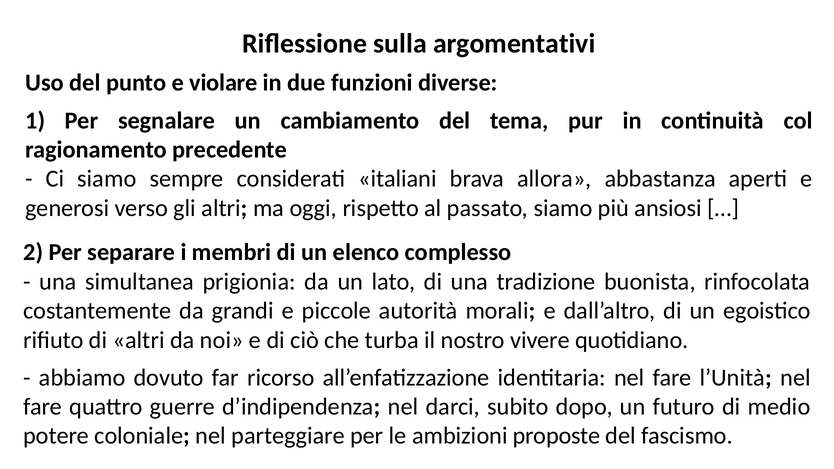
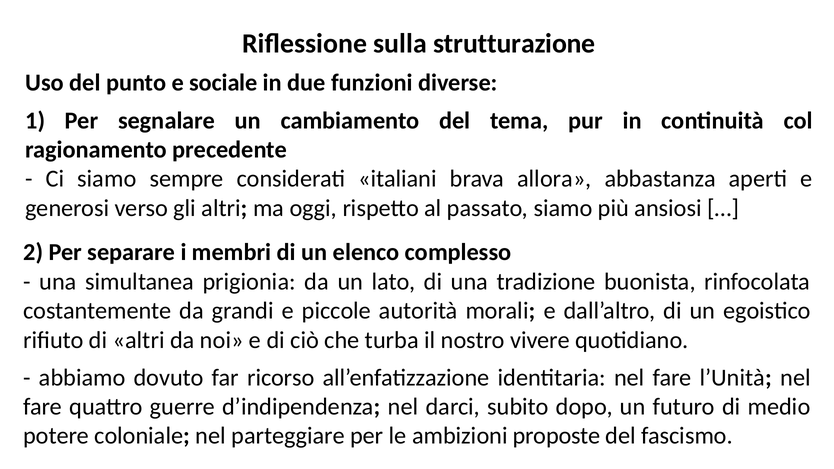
argomentativi: argomentativi -> strutturazione
violare: violare -> sociale
